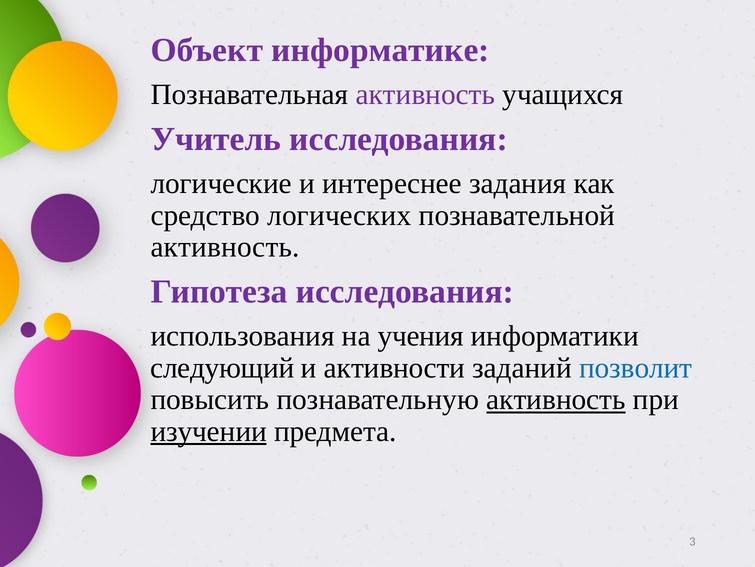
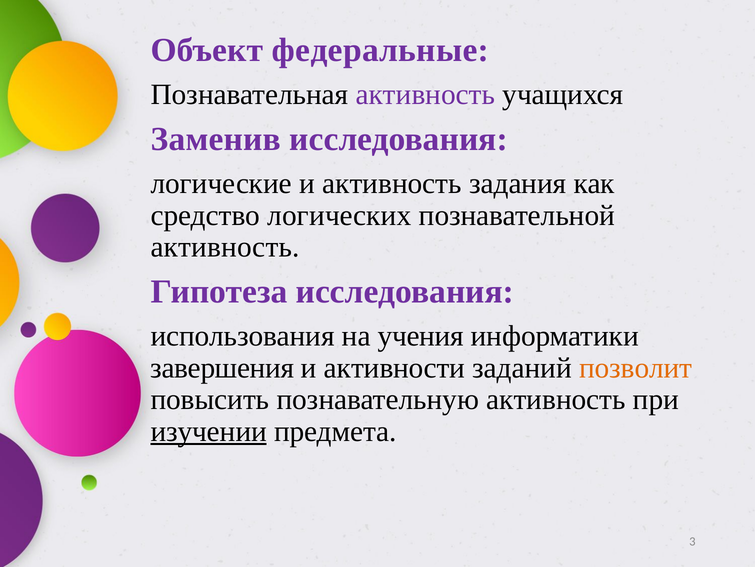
информатике: информатике -> федеральные
Учитель: Учитель -> Заменив
и интереснее: интереснее -> активность
следующий: следующий -> завершения
позволит colour: blue -> orange
активность at (556, 399) underline: present -> none
